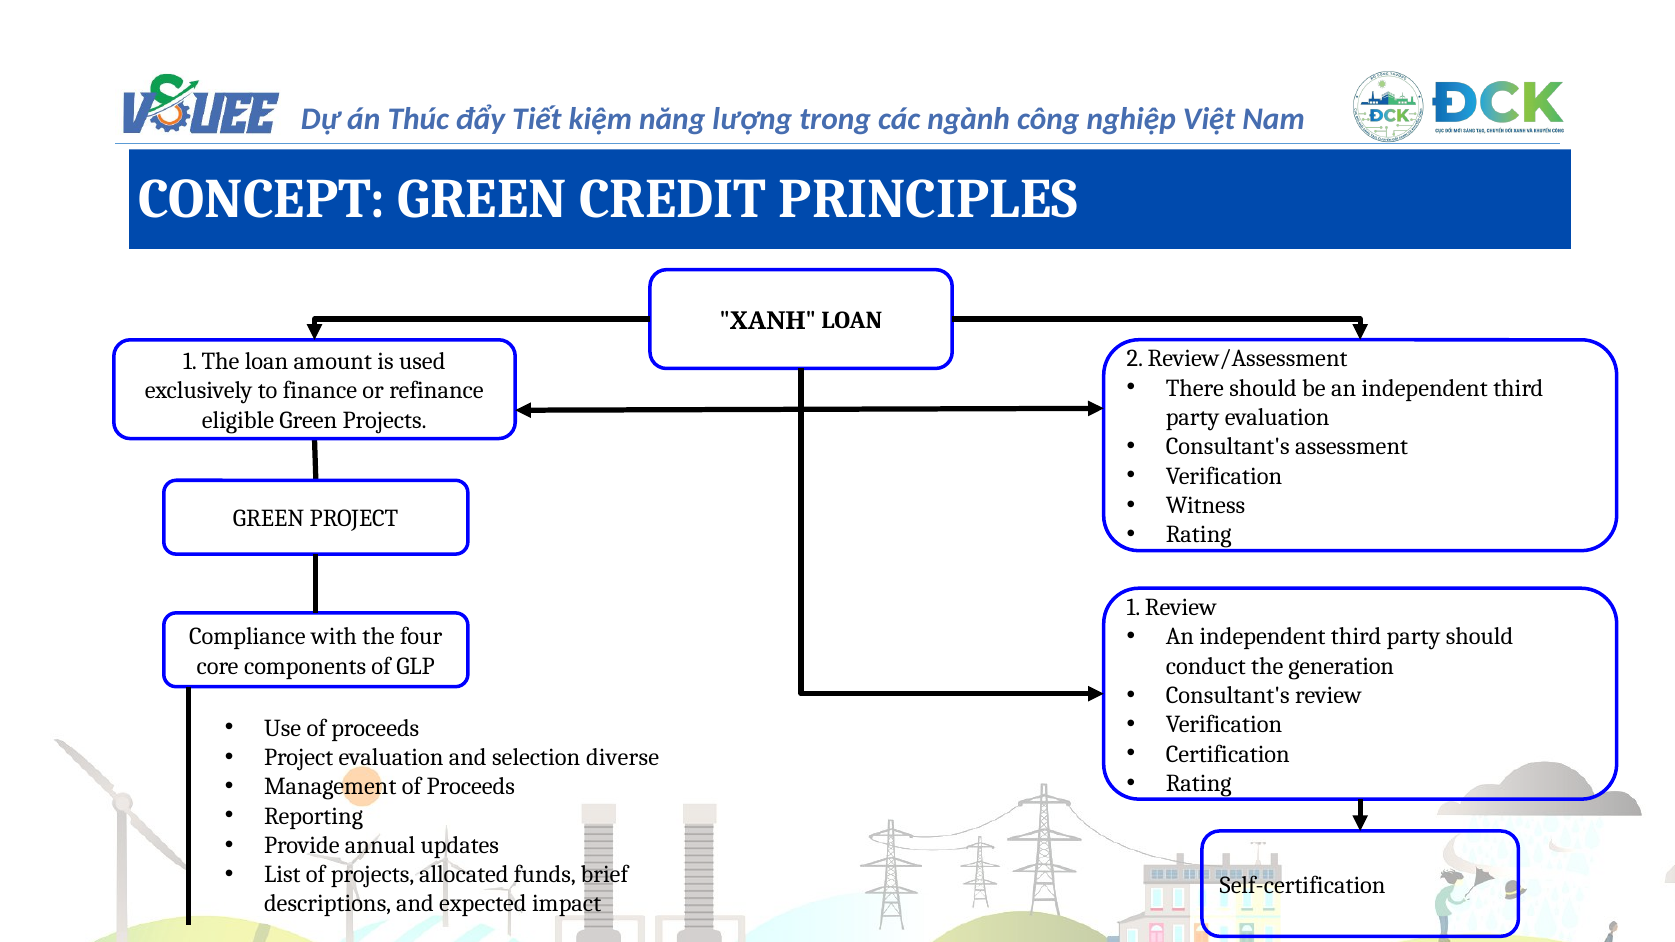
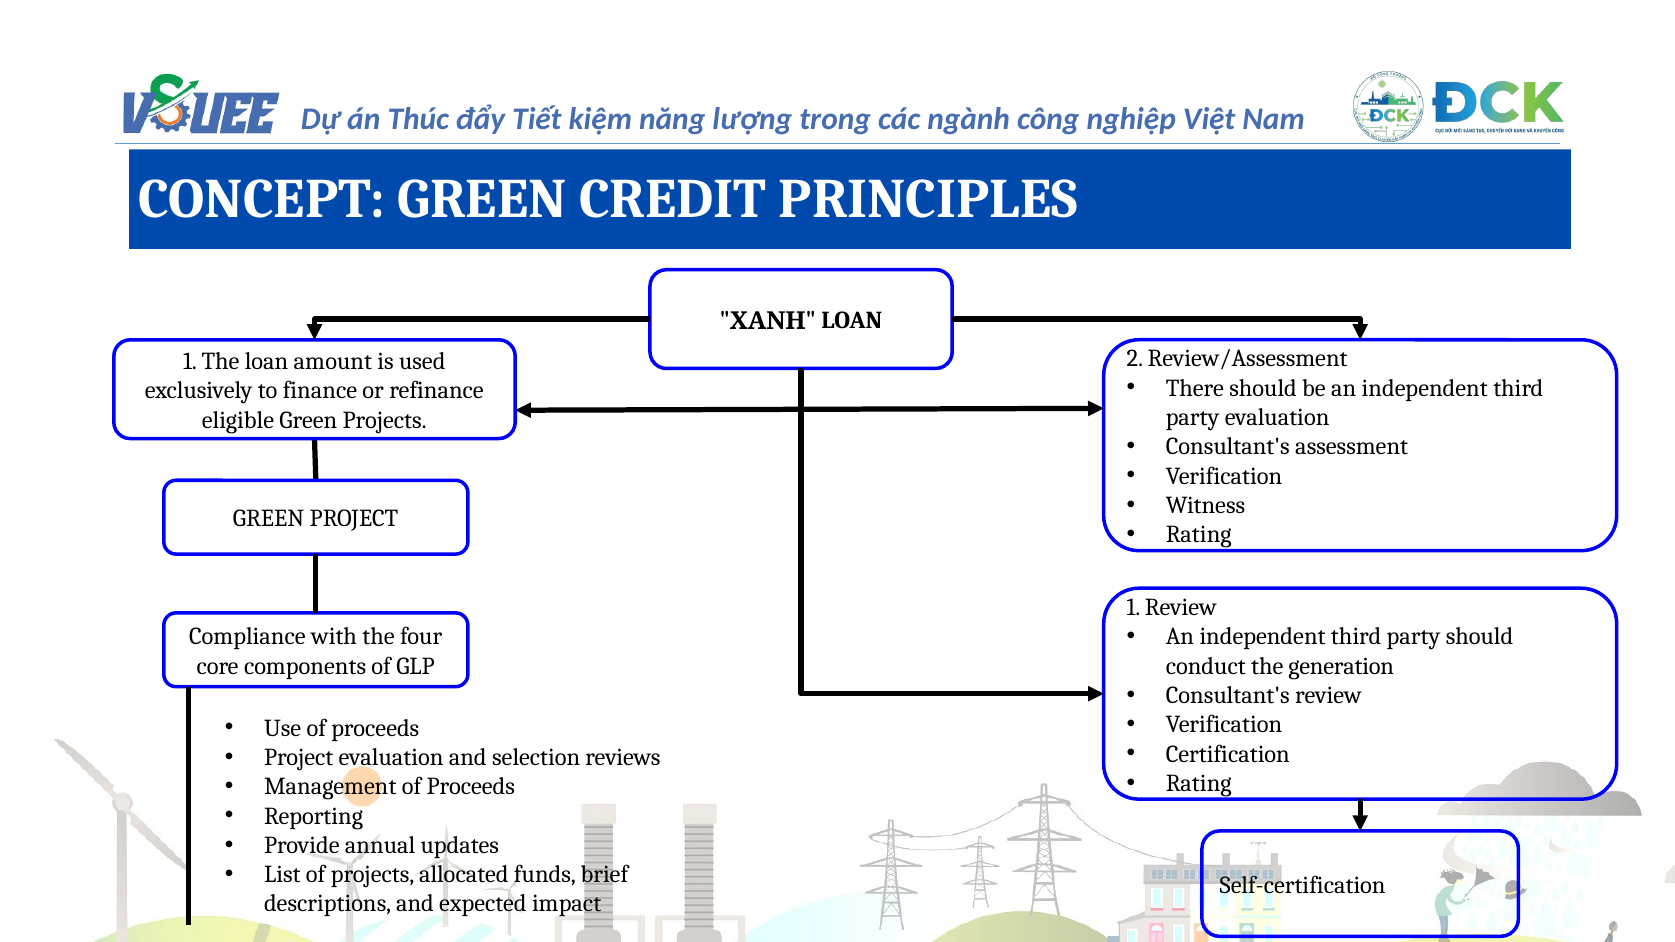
diverse: diverse -> reviews
